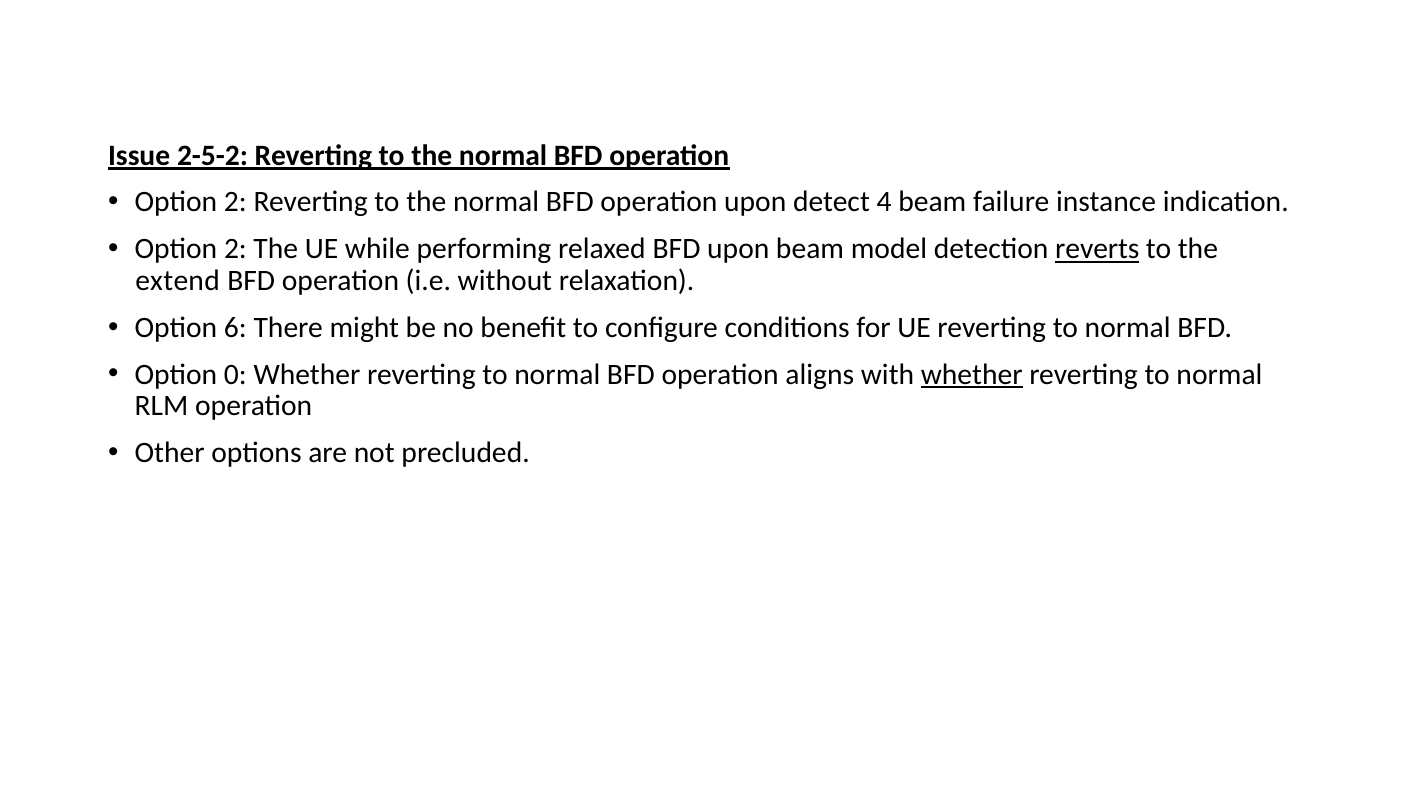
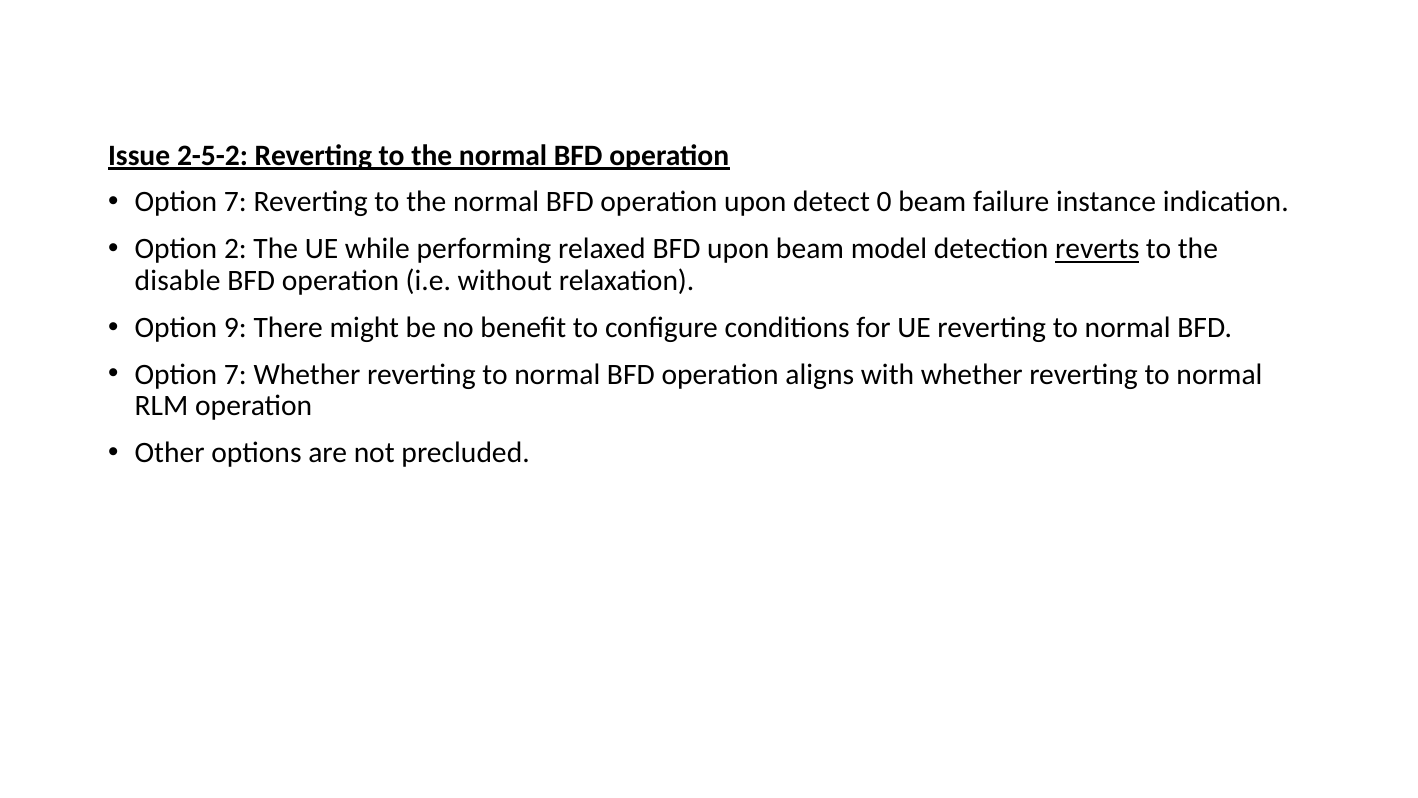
2 at (235, 202): 2 -> 7
4: 4 -> 0
extend: extend -> disable
6: 6 -> 9
0 at (235, 374): 0 -> 7
whether at (972, 374) underline: present -> none
